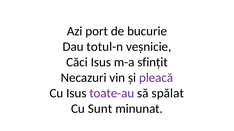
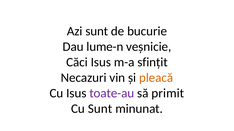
Azi port: port -> sunt
totul-n: totul-n -> lume-n
pleacă colour: purple -> orange
spălat: spălat -> primit
